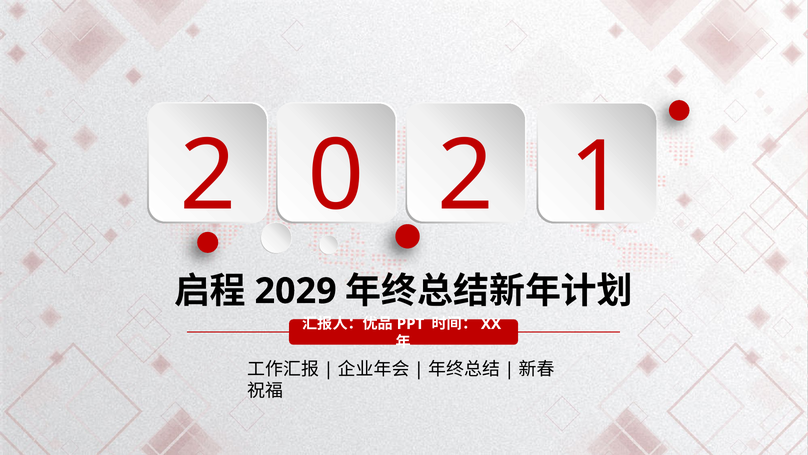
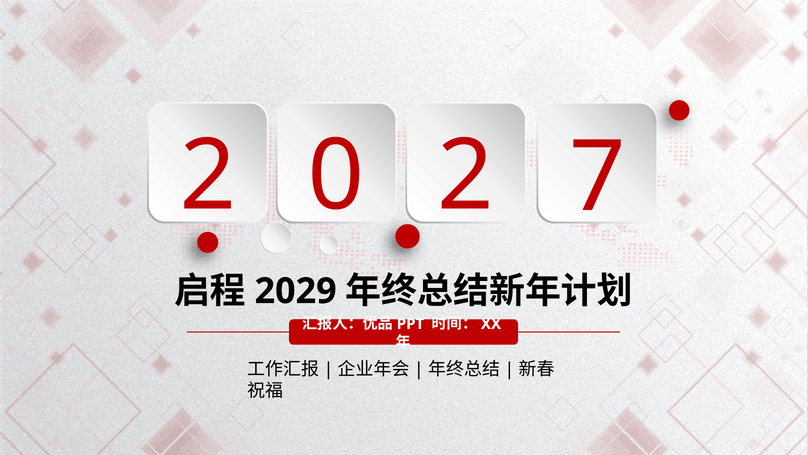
1: 1 -> 7
